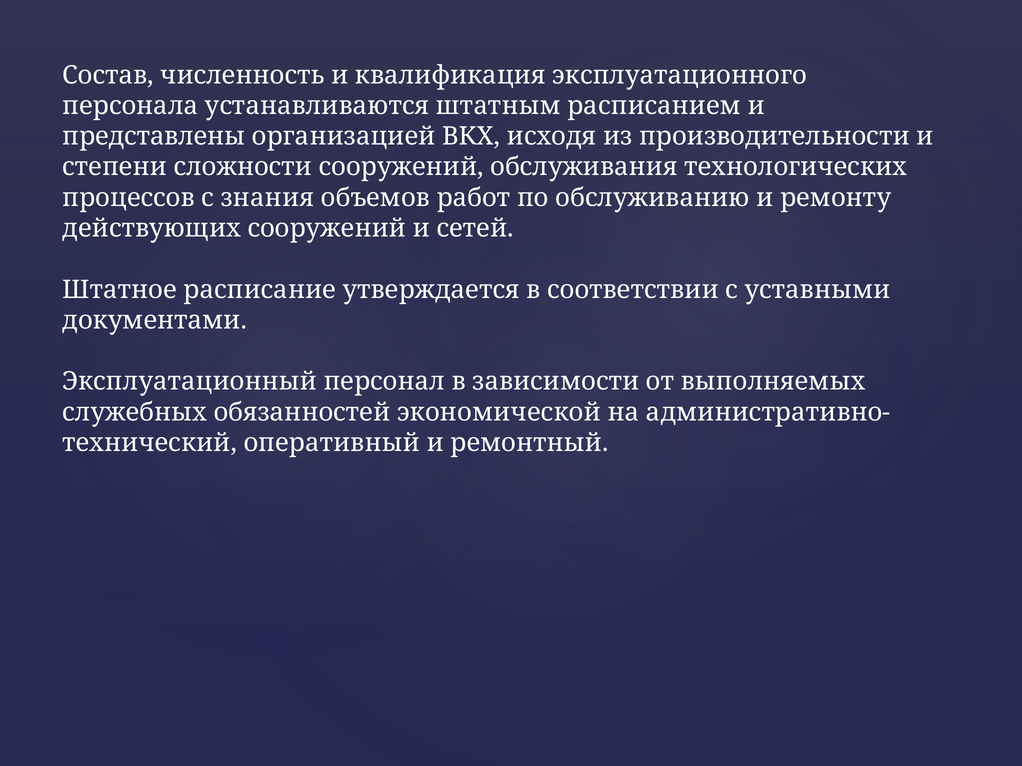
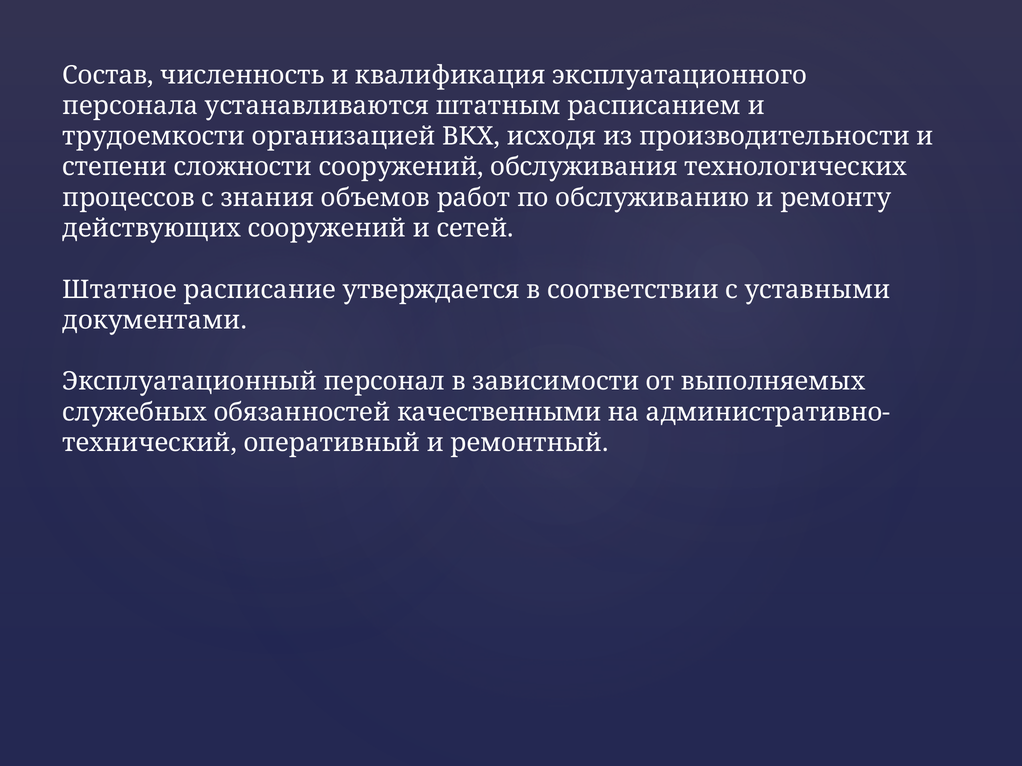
представлены: представлены -> трудоемкости
экономической: экономической -> качественными
